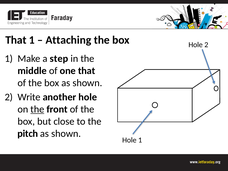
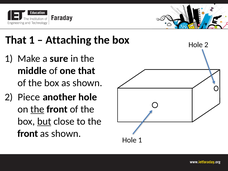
step: step -> sure
Write: Write -> Piece
but underline: none -> present
pitch at (28, 134): pitch -> front
